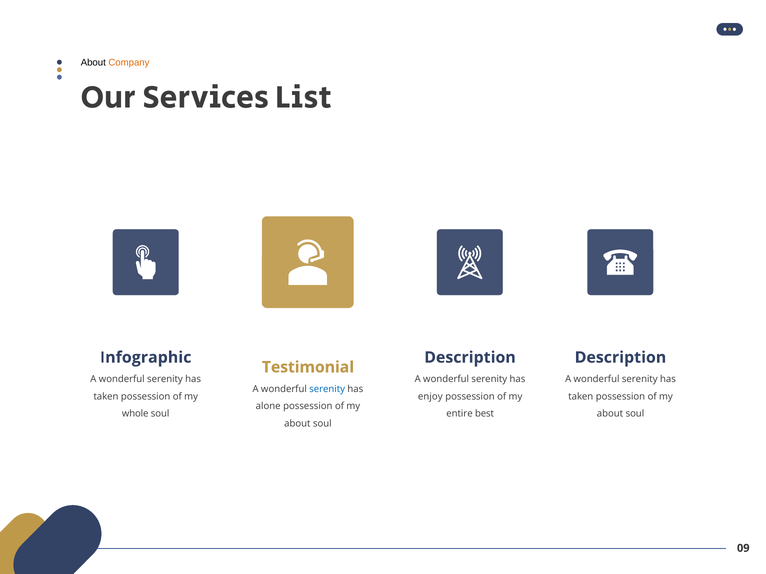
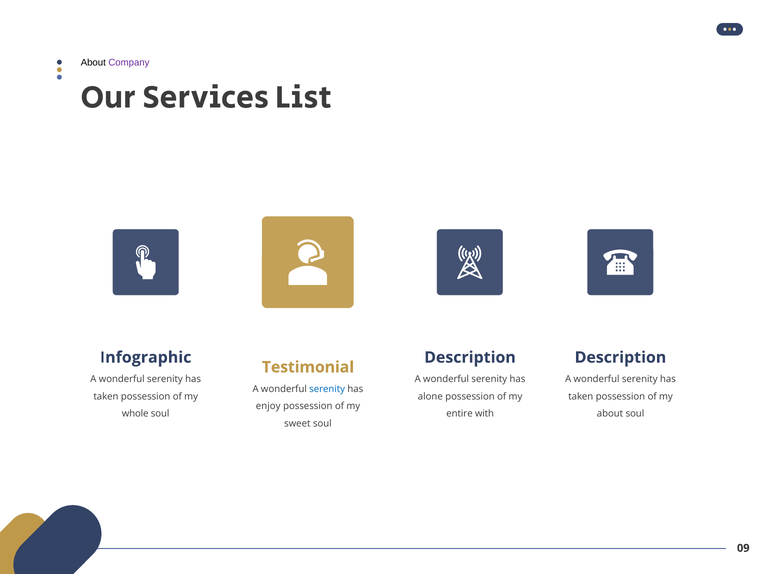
Company colour: orange -> purple
enjoy: enjoy -> alone
alone: alone -> enjoy
best: best -> with
about at (297, 424): about -> sweet
